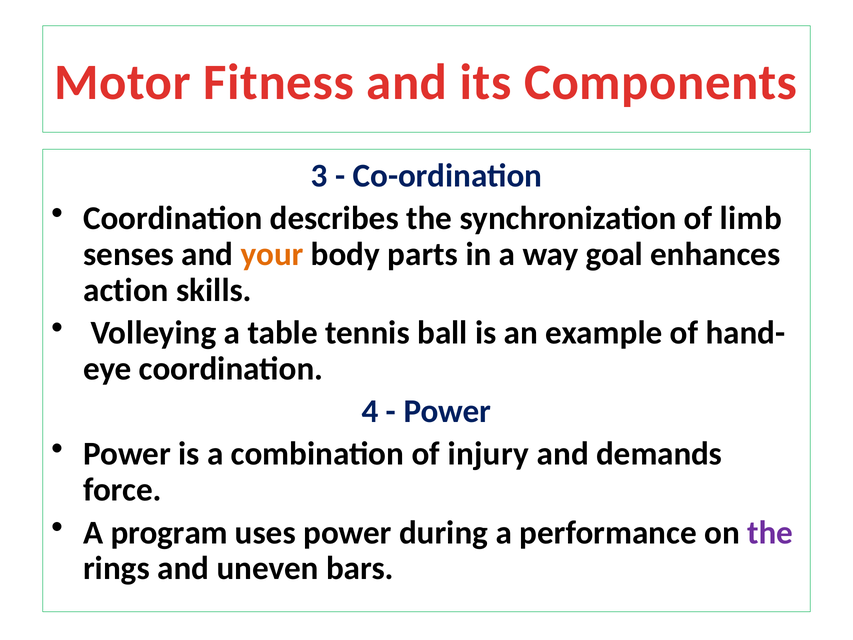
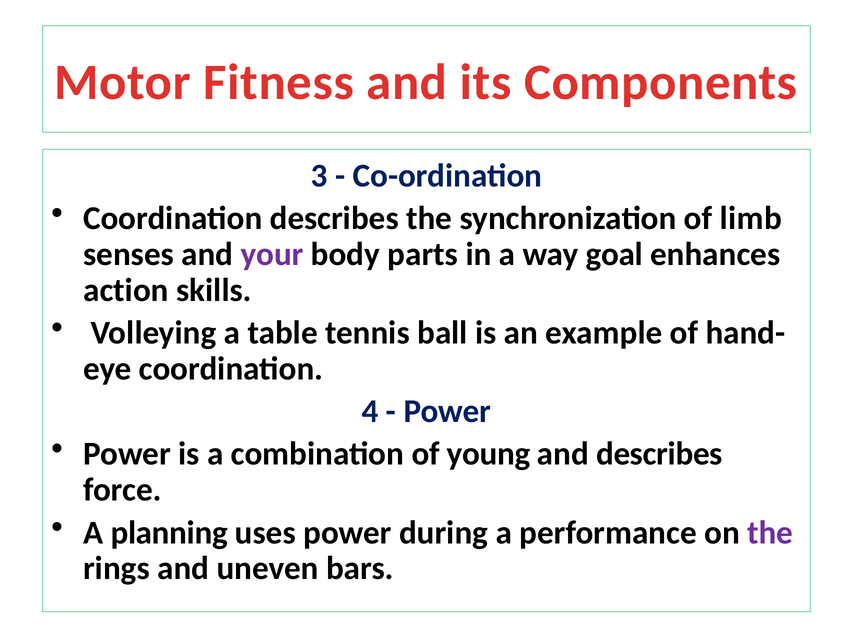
your colour: orange -> purple
injury: injury -> young
and demands: demands -> describes
program: program -> planning
